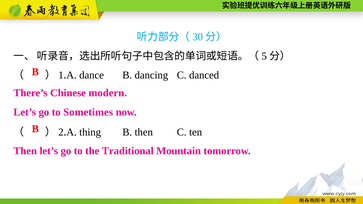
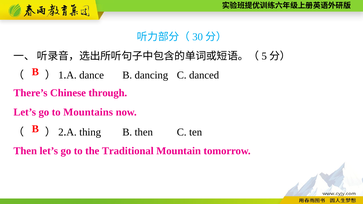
modern: modern -> through
Sometimes: Sometimes -> Mountains
